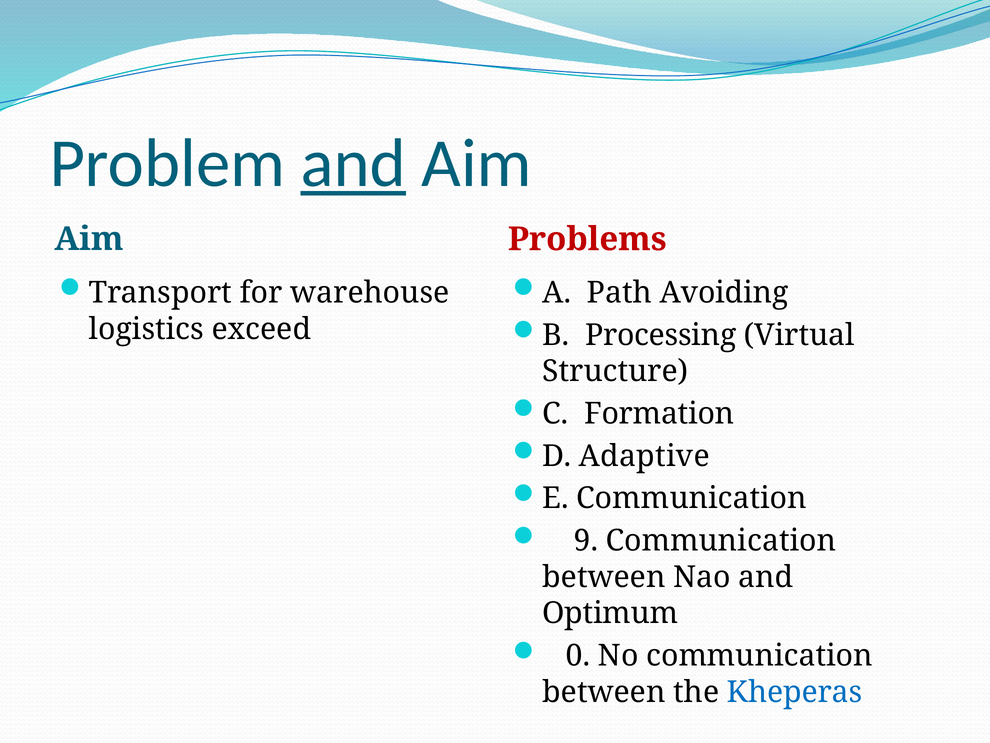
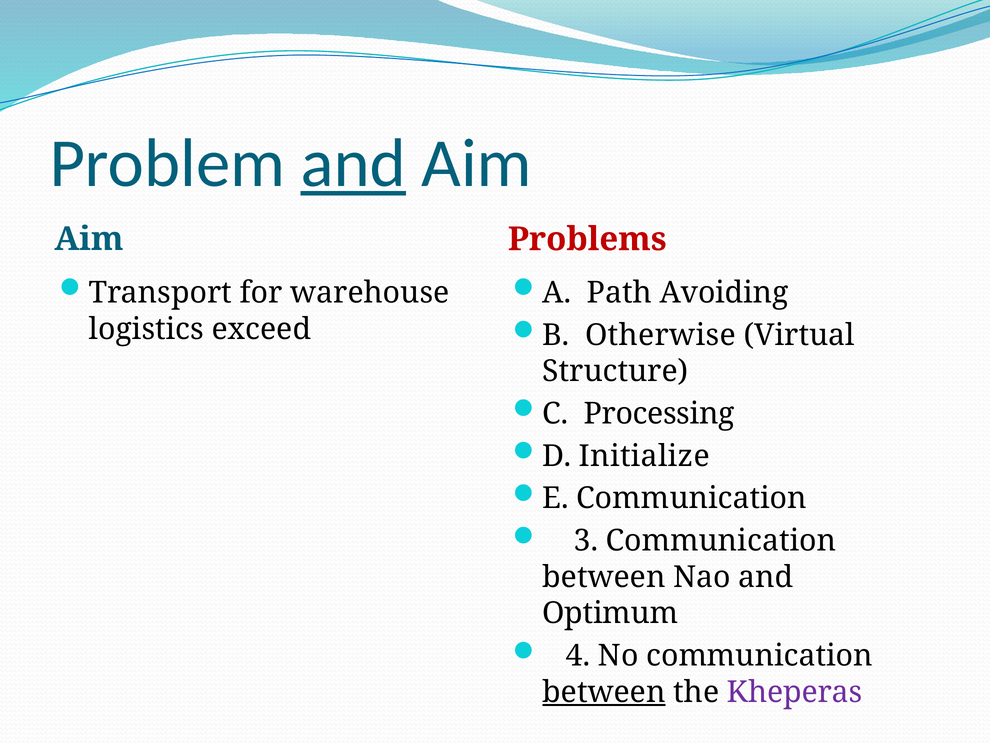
Processing: Processing -> Otherwise
Formation: Formation -> Processing
Adaptive: Adaptive -> Initialize
9: 9 -> 3
0: 0 -> 4
between at (604, 692) underline: none -> present
Kheperas colour: blue -> purple
